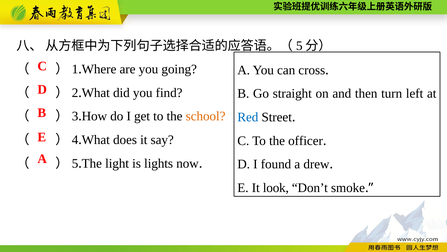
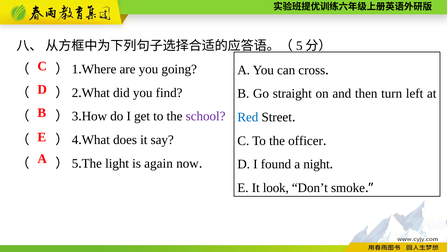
school colour: orange -> purple
drew: drew -> night
lights: lights -> again
